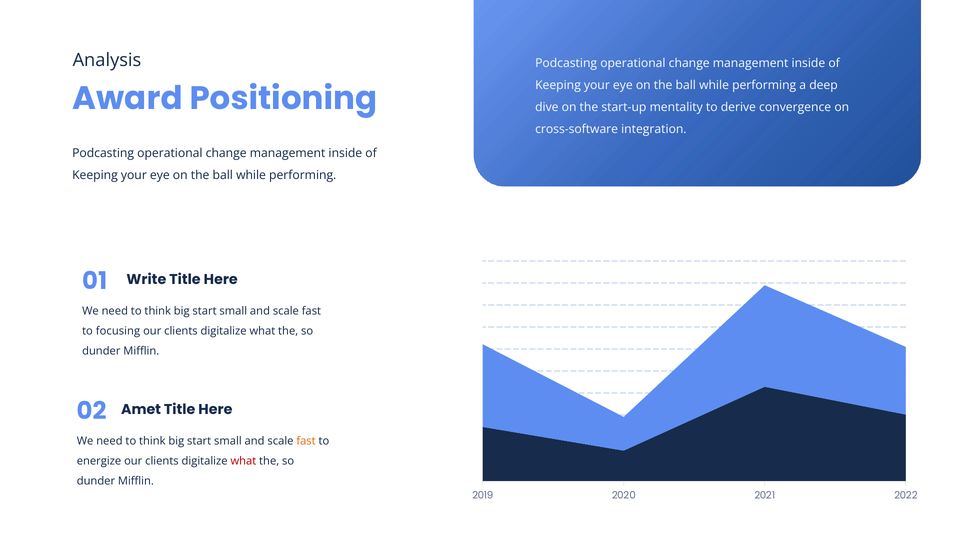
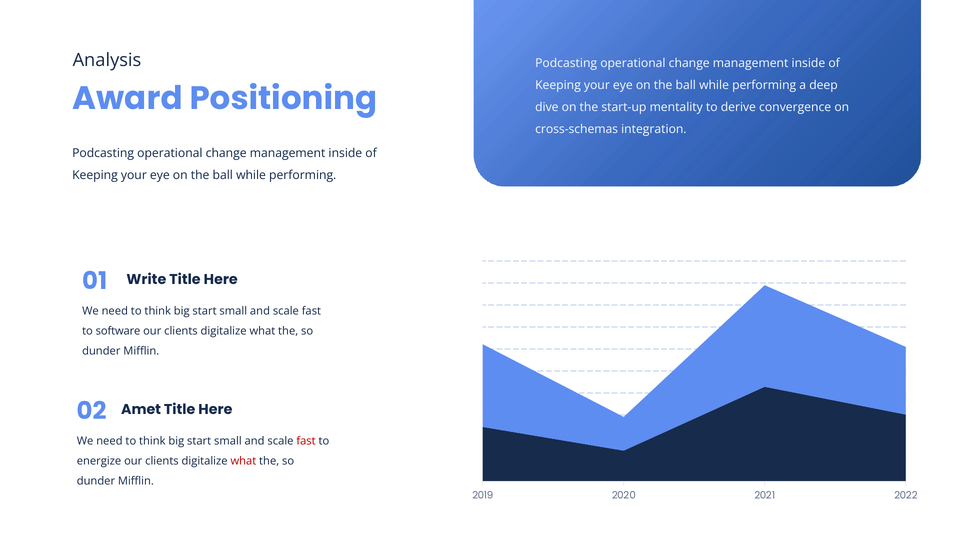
cross-software: cross-software -> cross-schemas
focusing: focusing -> software
fast at (306, 440) colour: orange -> red
